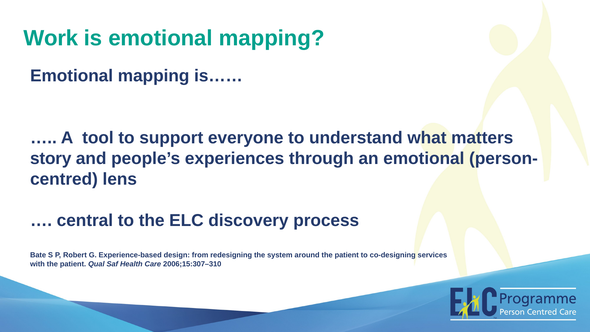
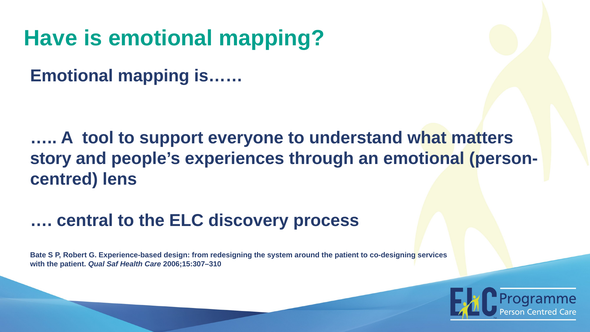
Work: Work -> Have
